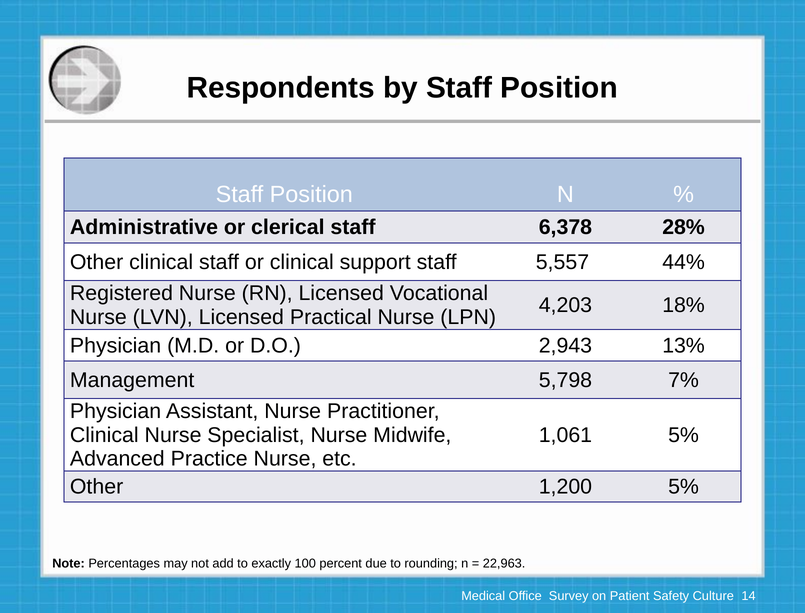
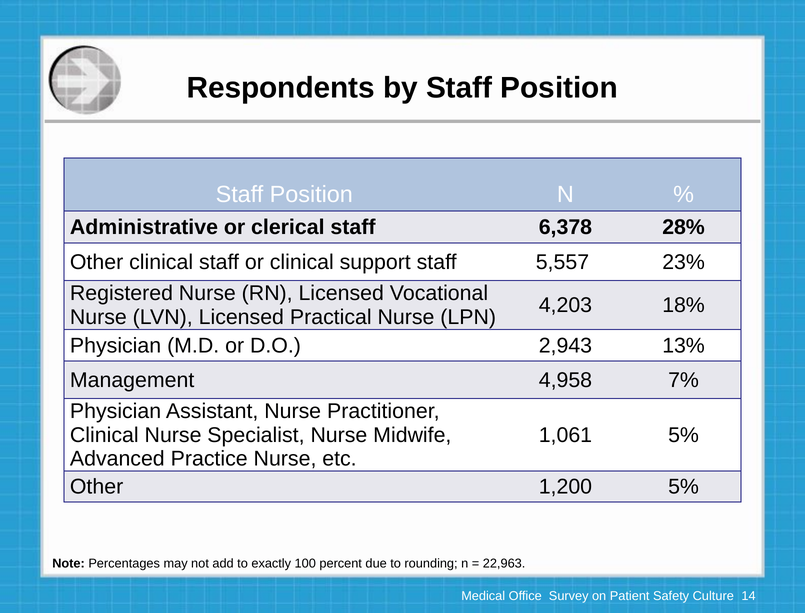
44%: 44% -> 23%
5,798: 5,798 -> 4,958
